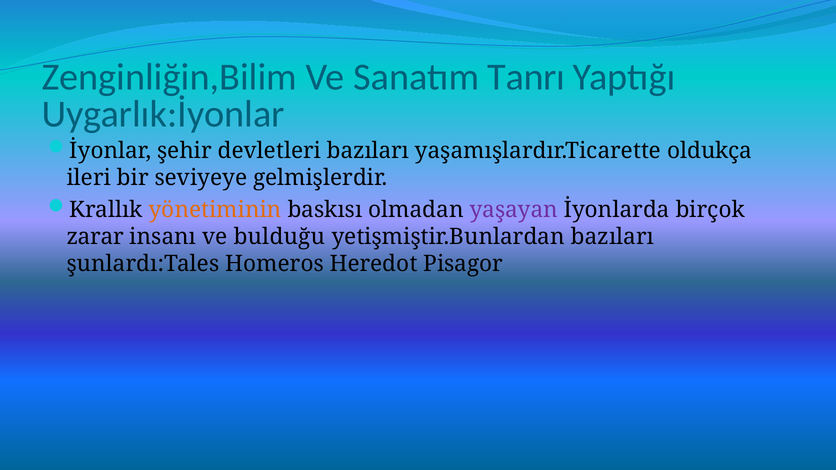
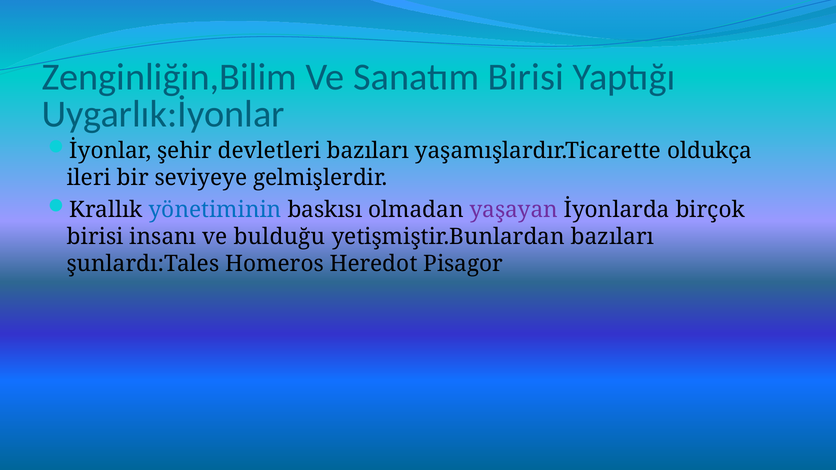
Sanatım Tanrı: Tanrı -> Birisi
yönetiminin colour: orange -> blue
zarar at (95, 237): zarar -> birisi
